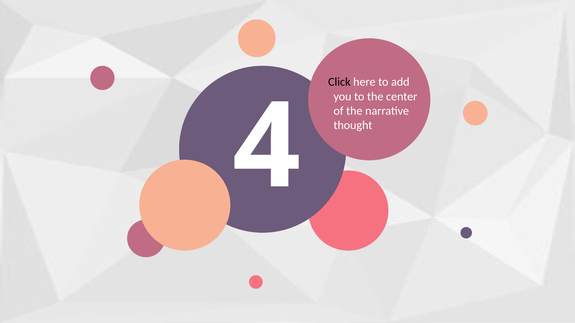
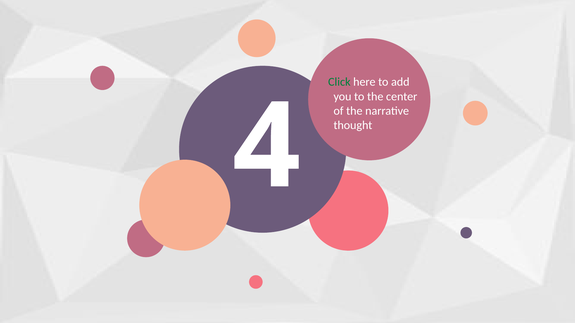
Click colour: black -> green
